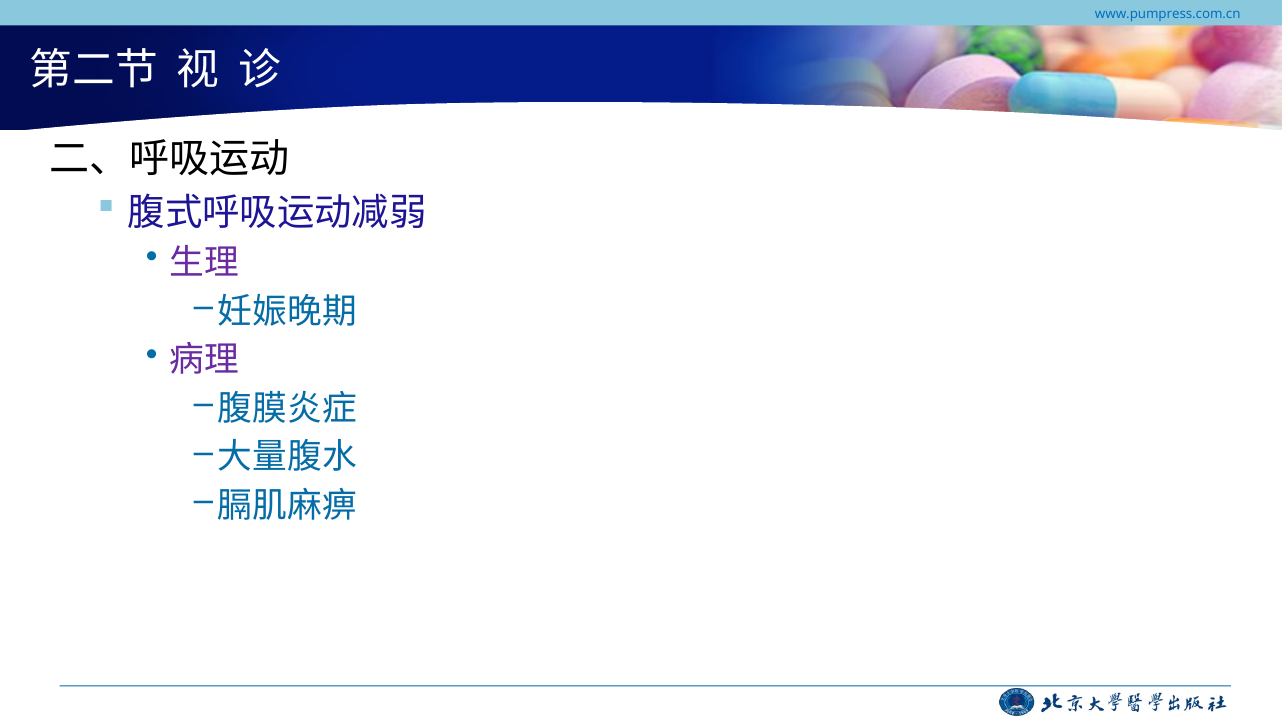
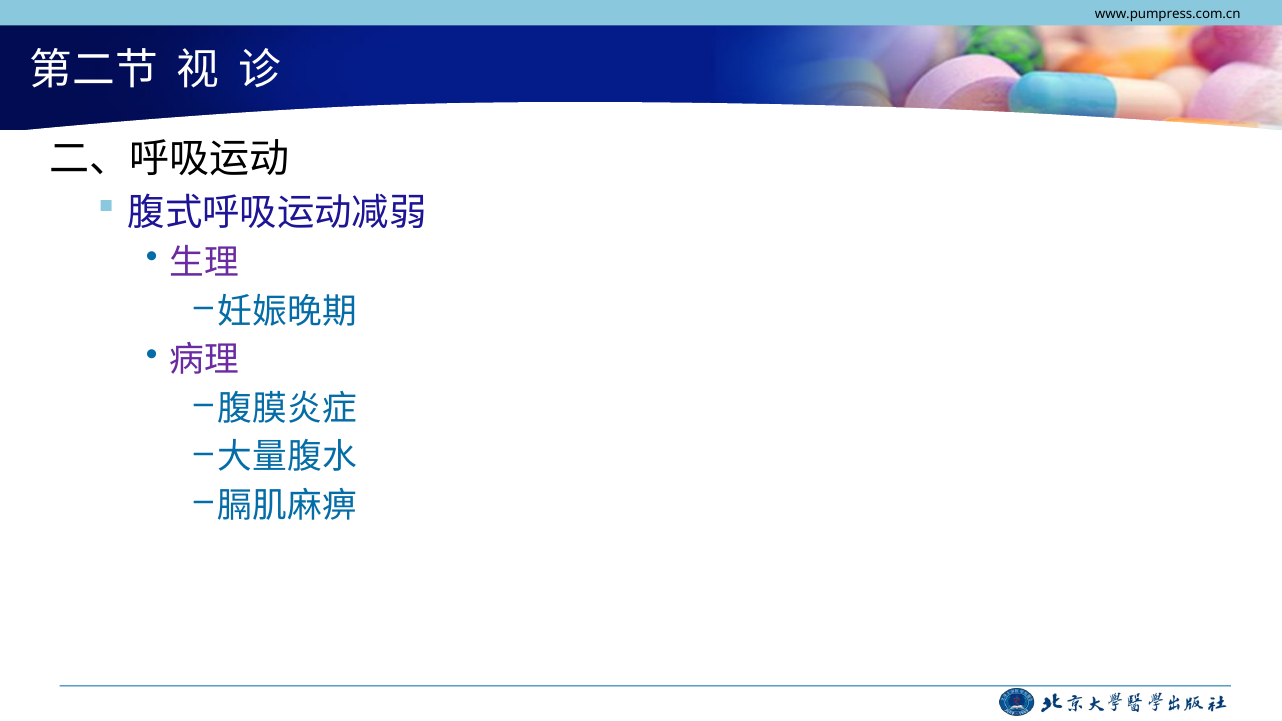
www.pumpress.com.cn colour: blue -> black
